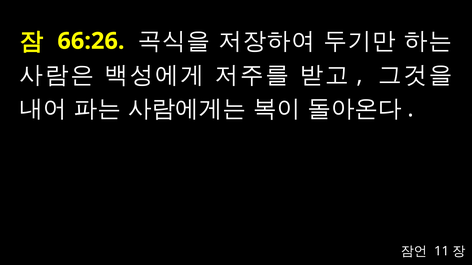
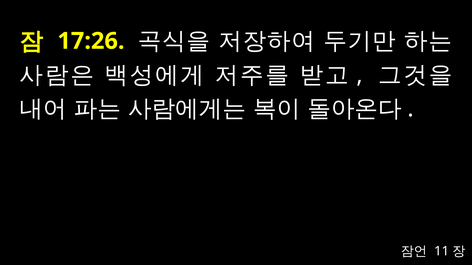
66:26: 66:26 -> 17:26
